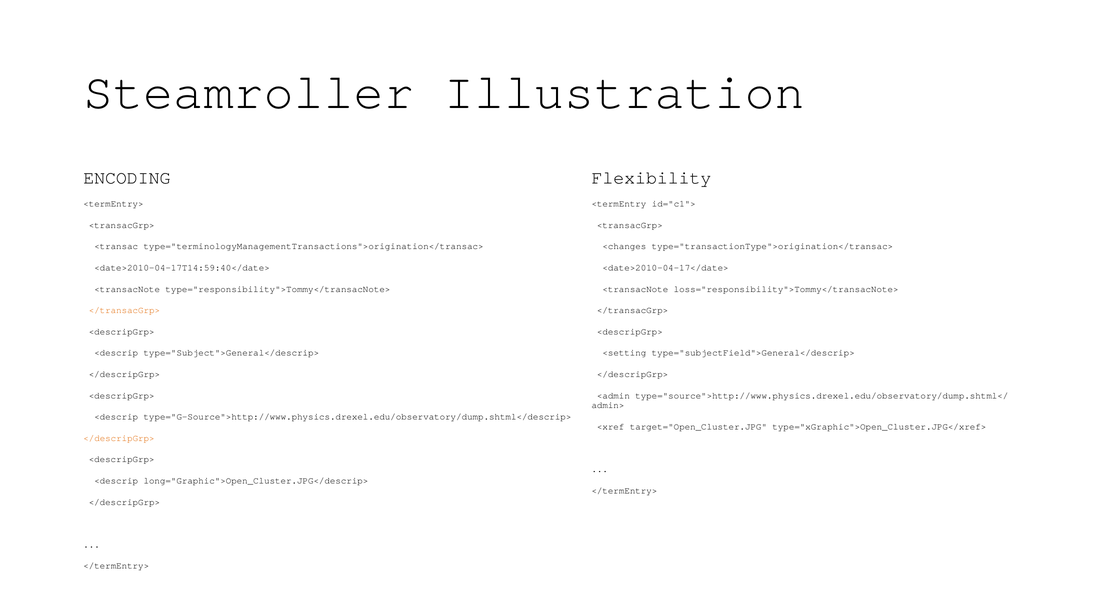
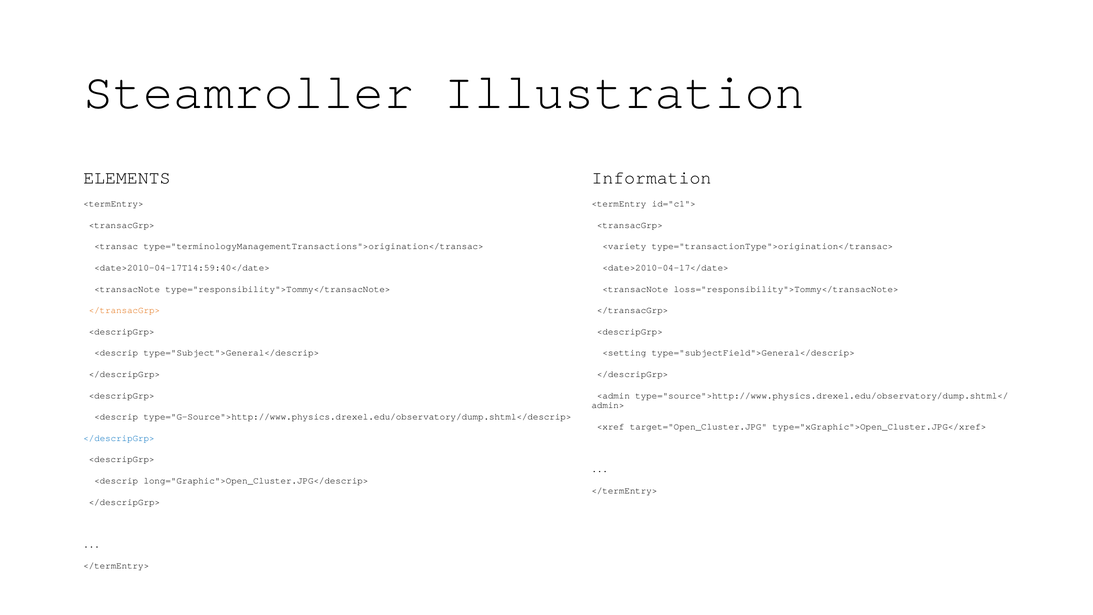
ENCODING: ENCODING -> ELEMENTS
Flexibility: Flexibility -> Information
<changes: <changes -> <variety
</descripGrp> at (119, 438) colour: orange -> blue
